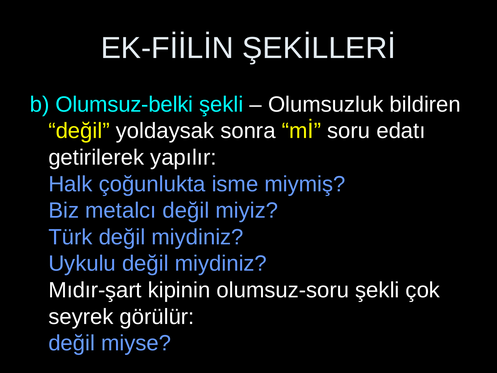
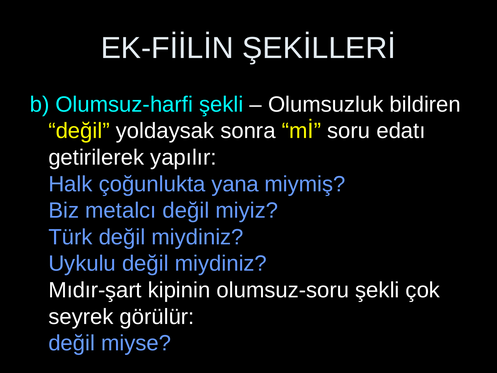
Olumsuz-belki: Olumsuz-belki -> Olumsuz-harfi
isme: isme -> yana
